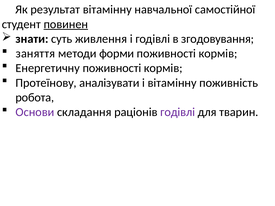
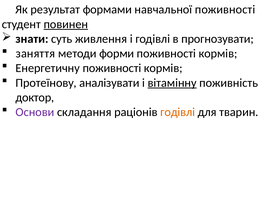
результат вітамінну: вітамінну -> формами
навчальної самостійної: самостійної -> поживності
згодовування: згодовування -> прогнозувати
вітамінну at (172, 83) underline: none -> present
робота: робота -> доктор
годівлі at (178, 112) colour: purple -> orange
